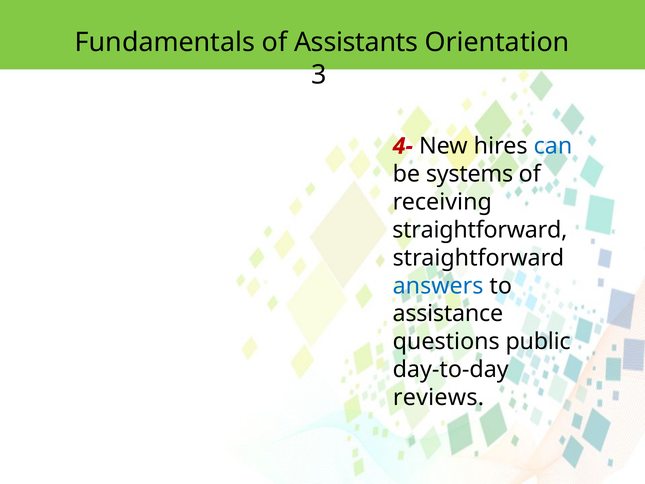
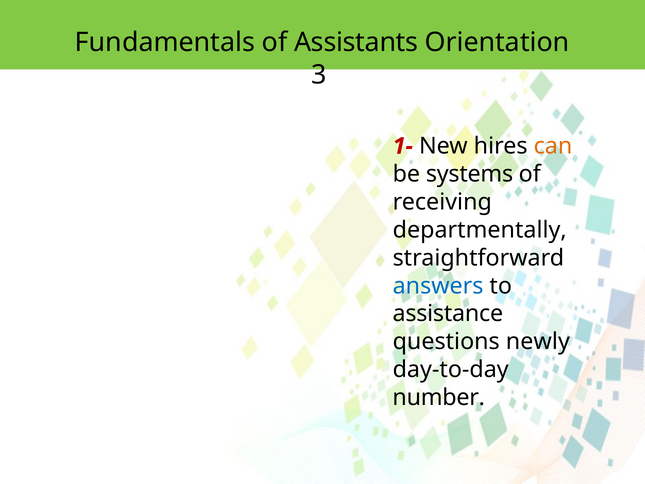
4-: 4- -> 1-
can colour: blue -> orange
straightforward at (480, 230): straightforward -> departmentally
public: public -> newly
reviews: reviews -> number
